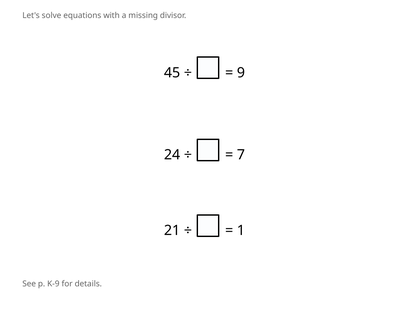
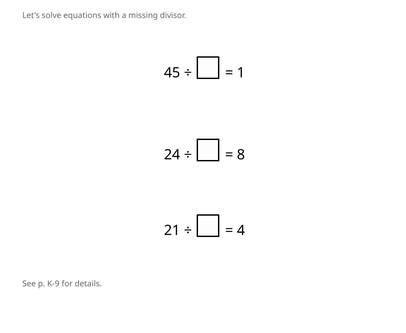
9: 9 -> 1
7: 7 -> 8
1: 1 -> 4
